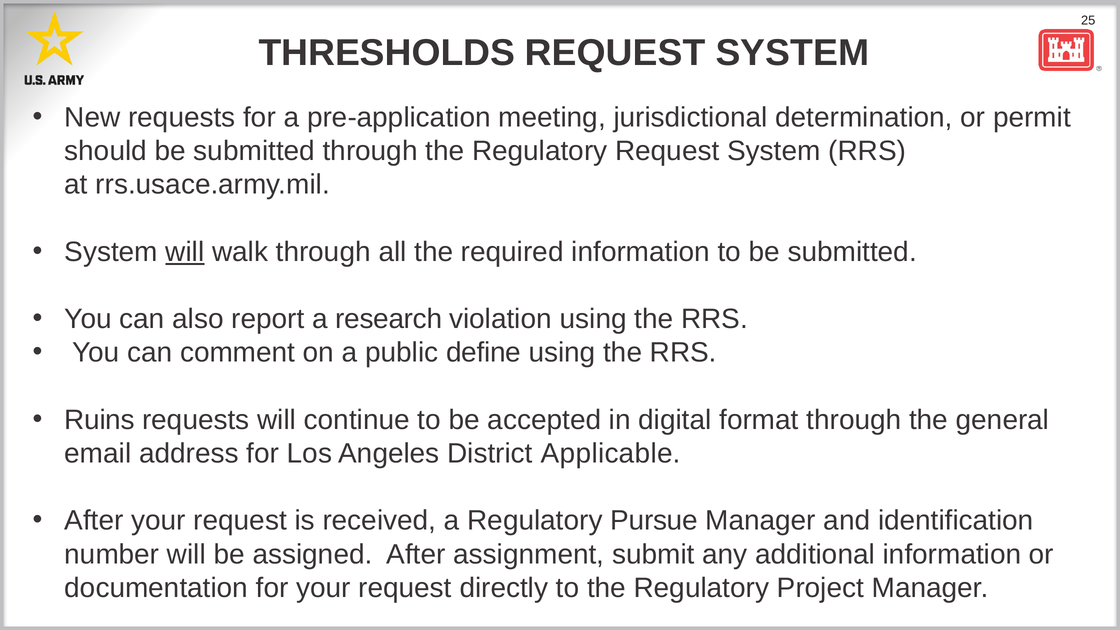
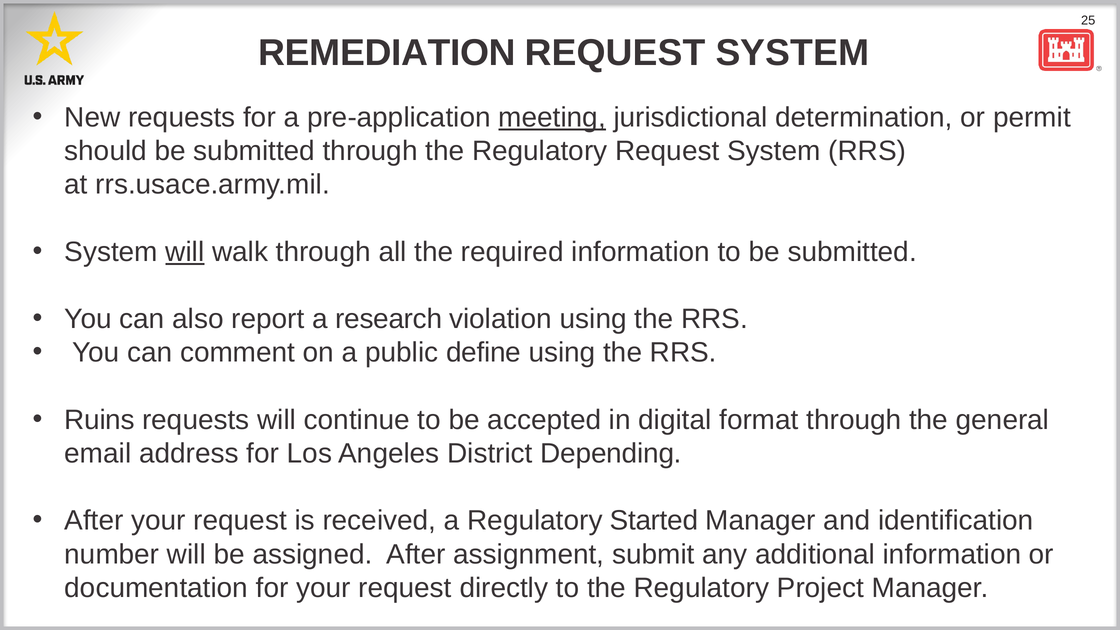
THRESHOLDS: THRESHOLDS -> REMEDIATION
meeting underline: none -> present
Applicable: Applicable -> Depending
Pursue: Pursue -> Started
